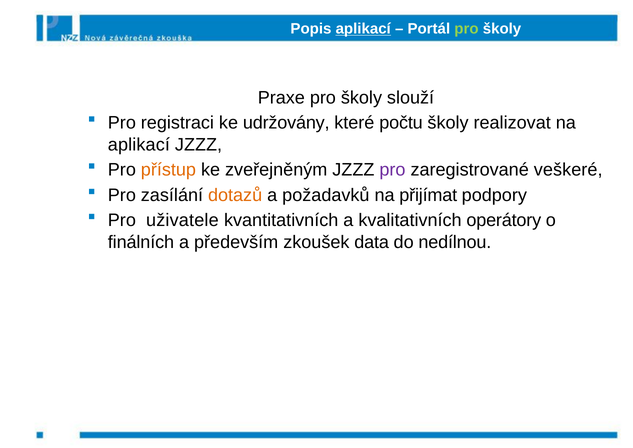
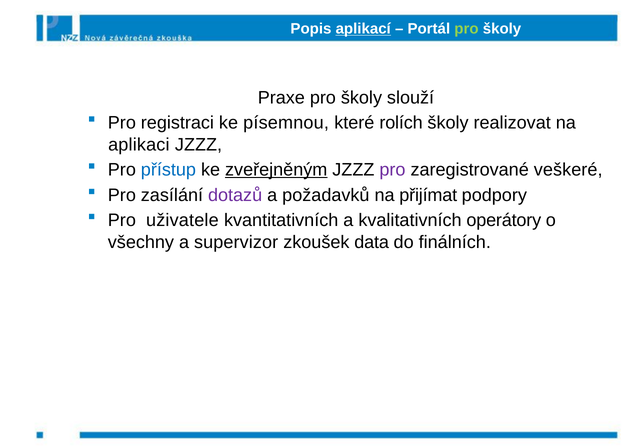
udržovány: udržovány -> písemnou
počtu: počtu -> rolích
aplikací at (139, 144): aplikací -> aplikaci
přístup colour: orange -> blue
zveřejněným underline: none -> present
dotazů colour: orange -> purple
finálních: finálních -> všechny
především: především -> supervizor
nedílnou: nedílnou -> finálních
